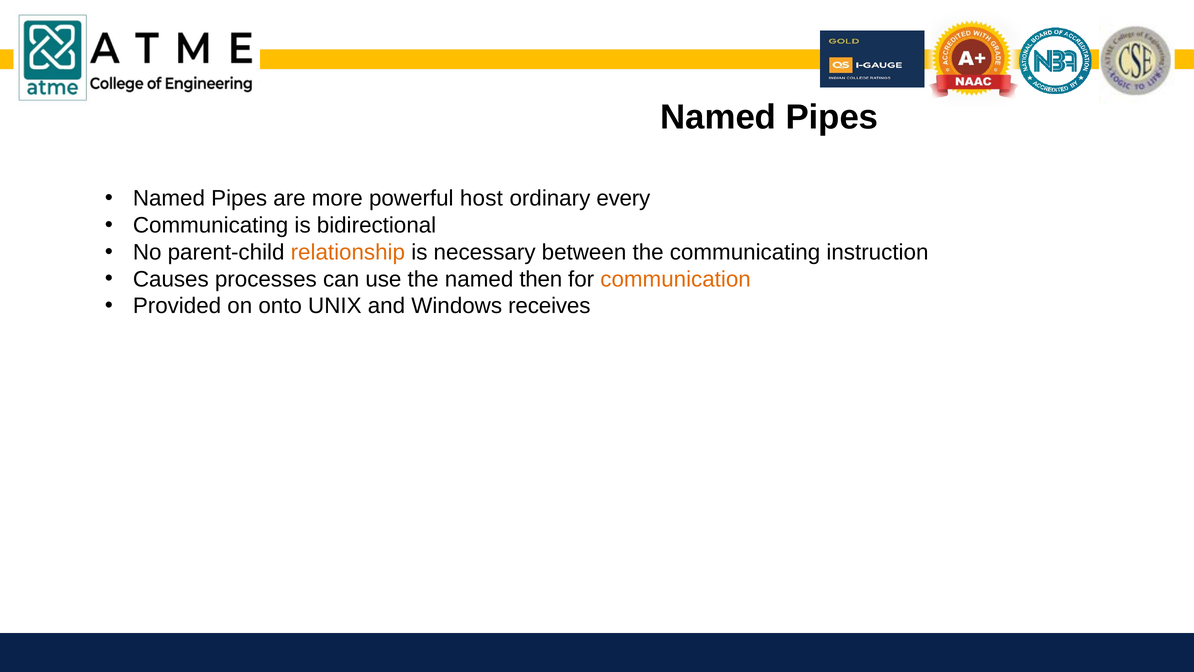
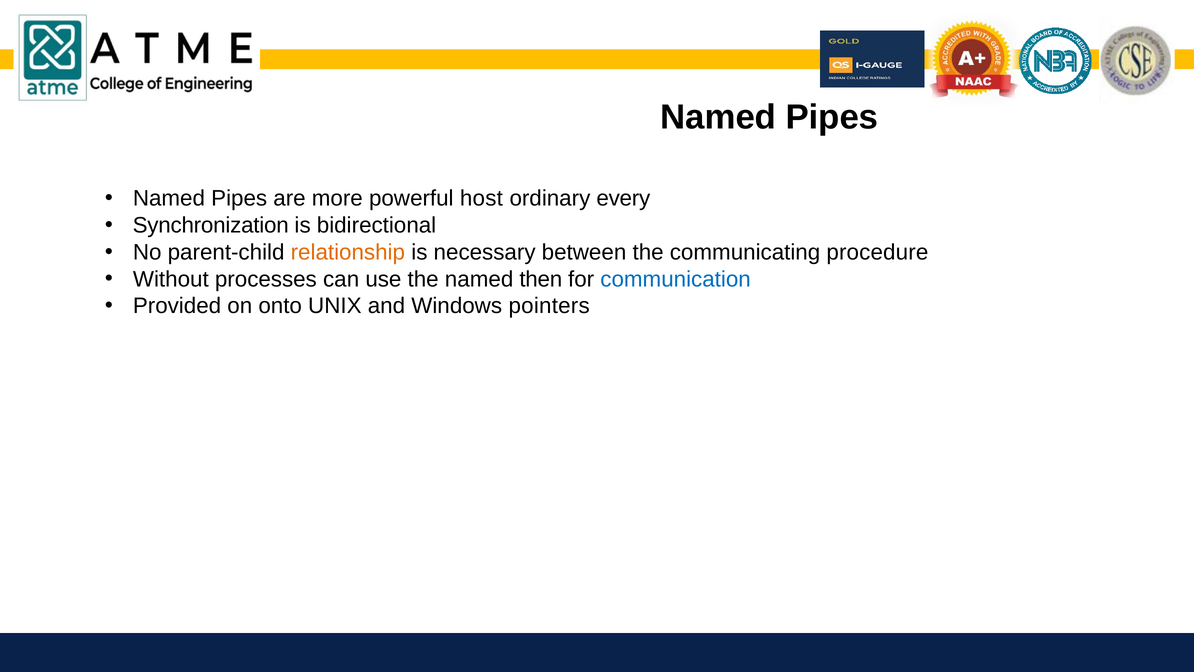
Communicating at (211, 225): Communicating -> Synchronization
instruction: instruction -> procedure
Causes: Causes -> Without
communication colour: orange -> blue
receives: receives -> pointers
